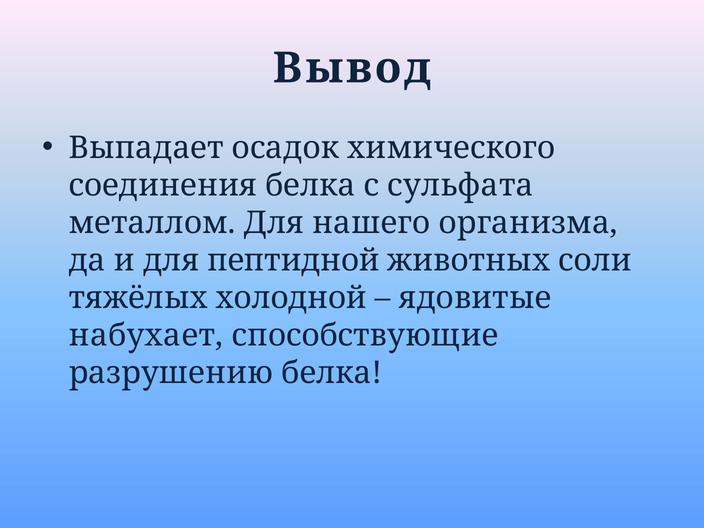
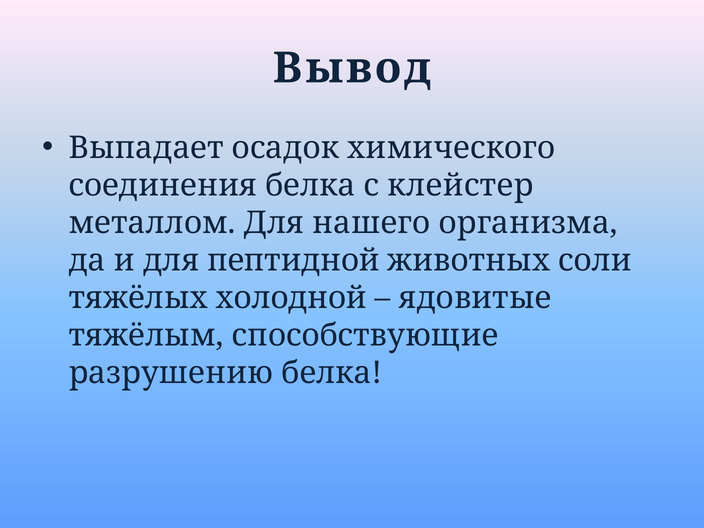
сульфата: сульфата -> клейстер
набухает: набухает -> тяжёлым
